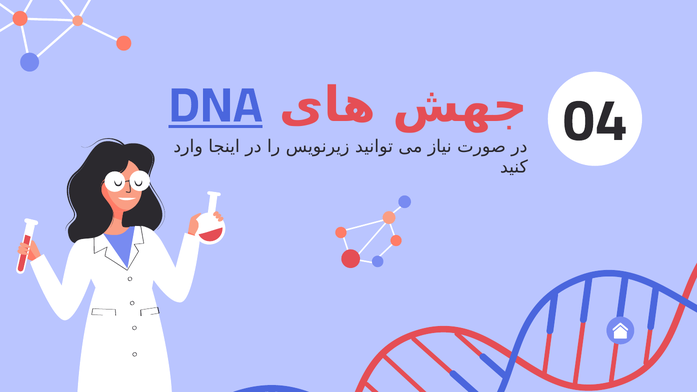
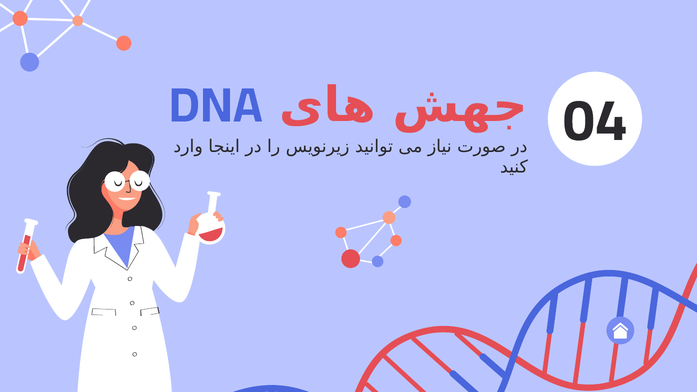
DNA underline: present -> none
